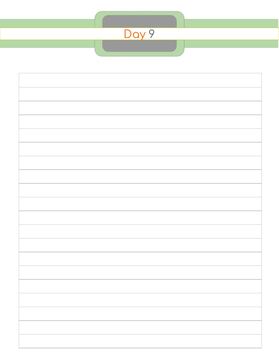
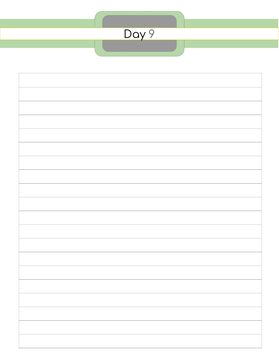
Day colour: orange -> black
